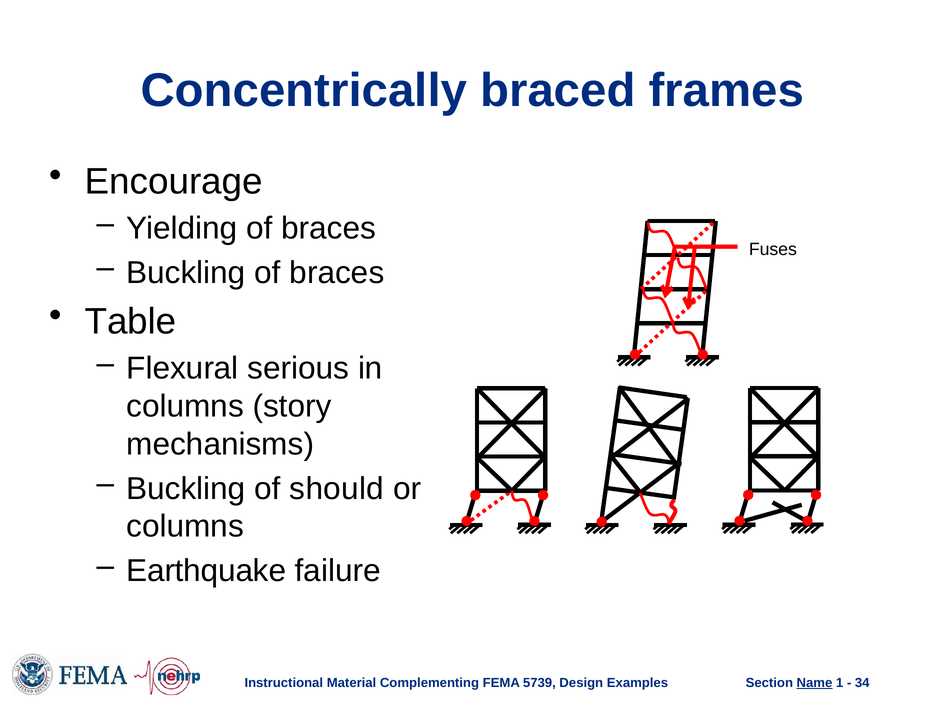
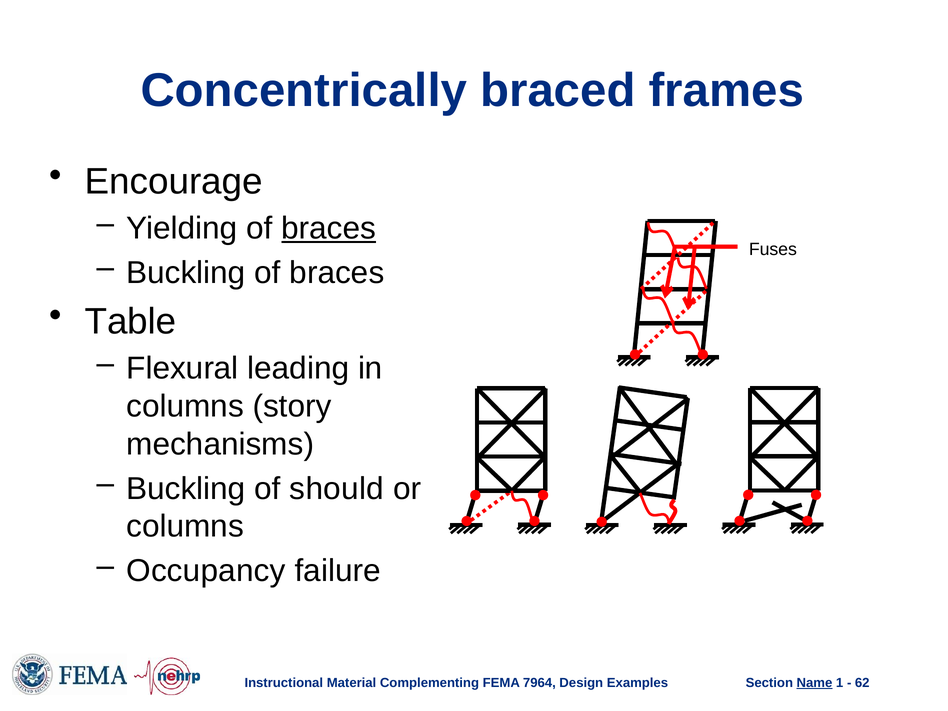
braces at (329, 228) underline: none -> present
serious: serious -> leading
Earthquake: Earthquake -> Occupancy
5739: 5739 -> 7964
34: 34 -> 62
